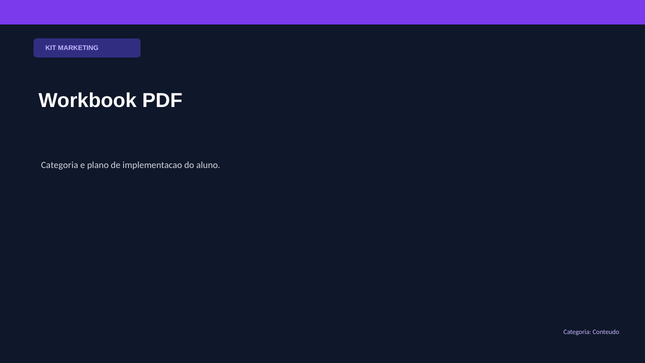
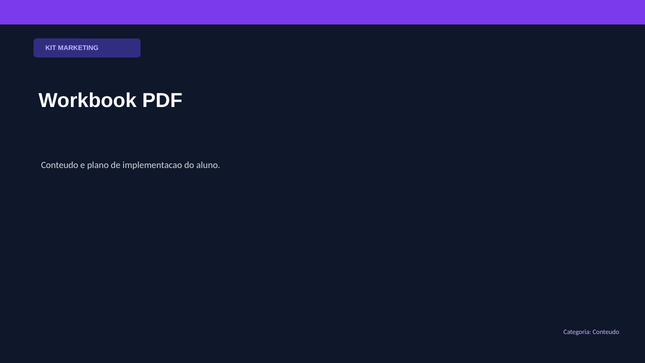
Categoria at (60, 165): Categoria -> Conteudo
